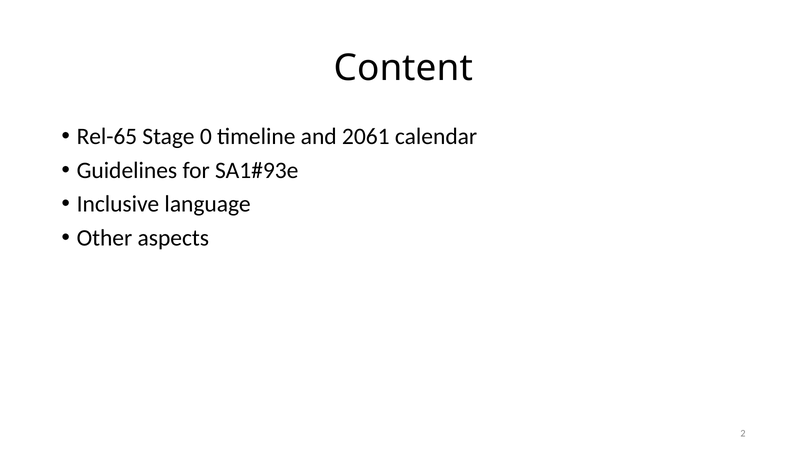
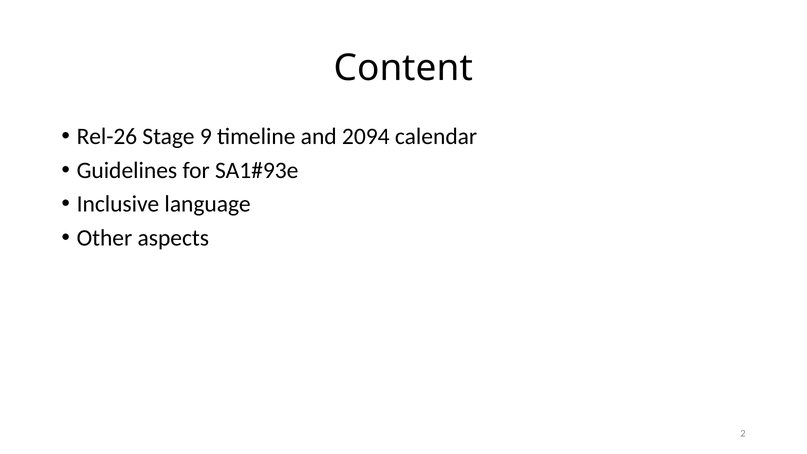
Rel-65: Rel-65 -> Rel-26
0: 0 -> 9
2061: 2061 -> 2094
